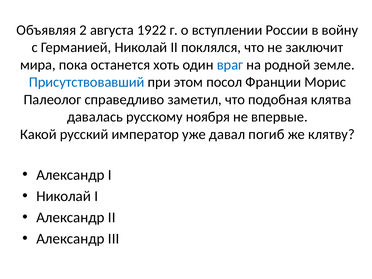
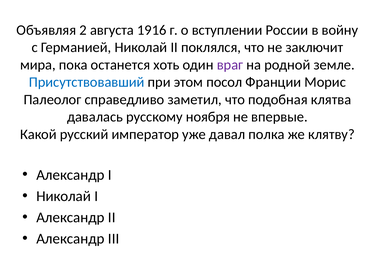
1922: 1922 -> 1916
враг colour: blue -> purple
погиб: погиб -> полка
